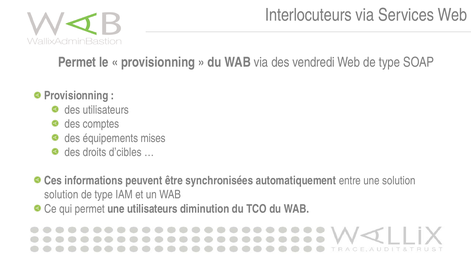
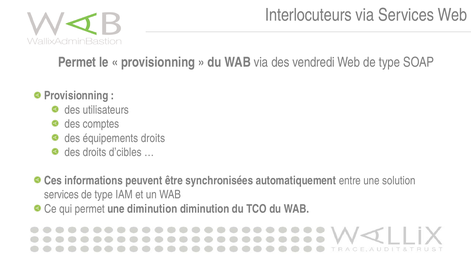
équipements mises: mises -> droits
solution at (61, 195): solution -> services
une utilisateurs: utilisateurs -> diminution
